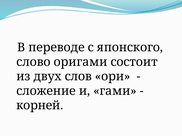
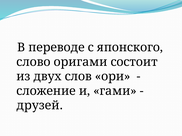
корней: корней -> друзей
